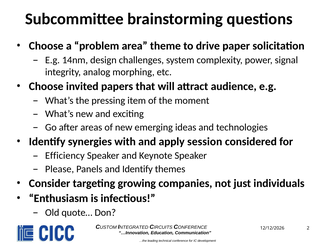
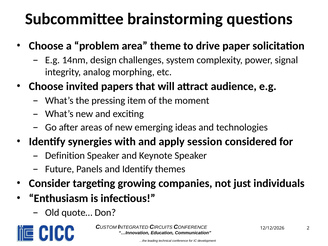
Efficiency: Efficiency -> Definition
Please: Please -> Future
